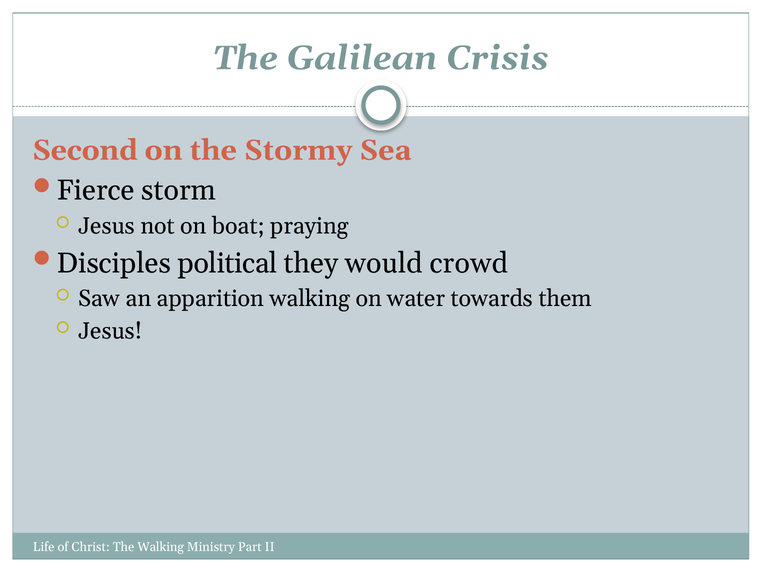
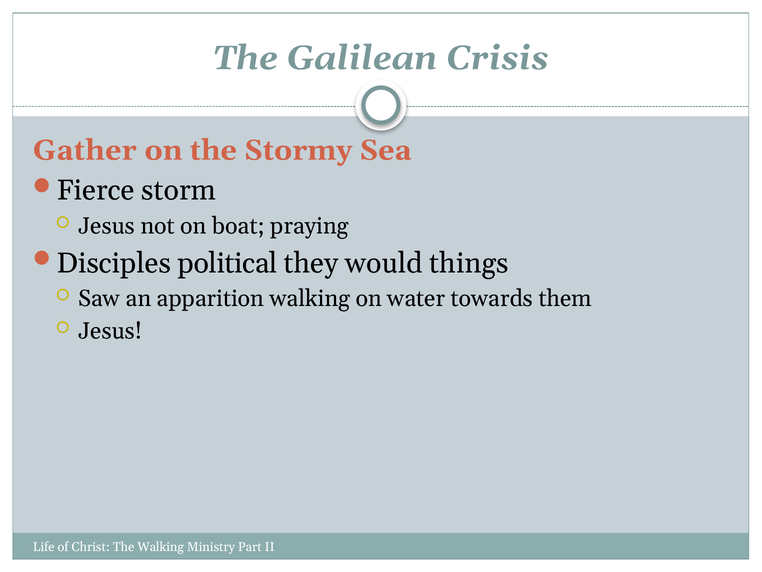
Second: Second -> Gather
crowd: crowd -> things
